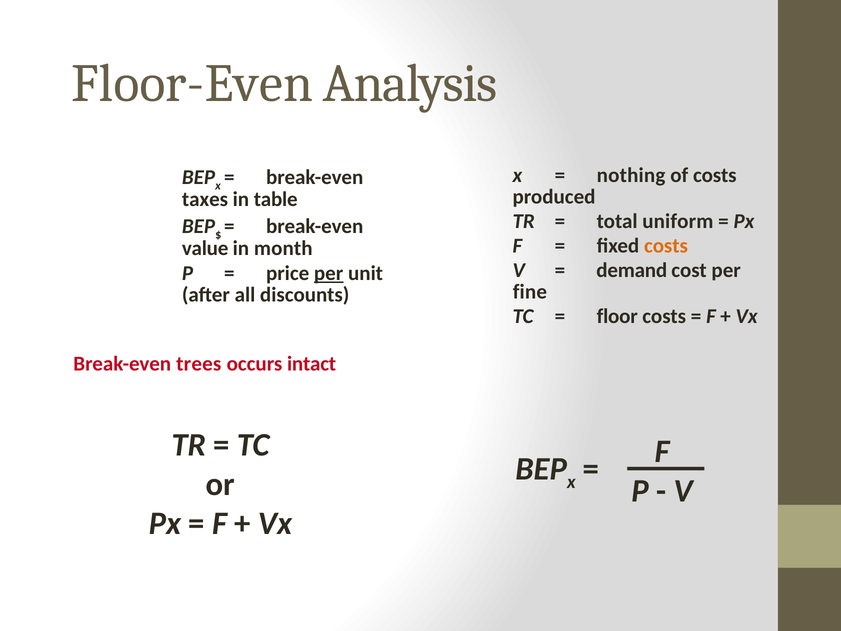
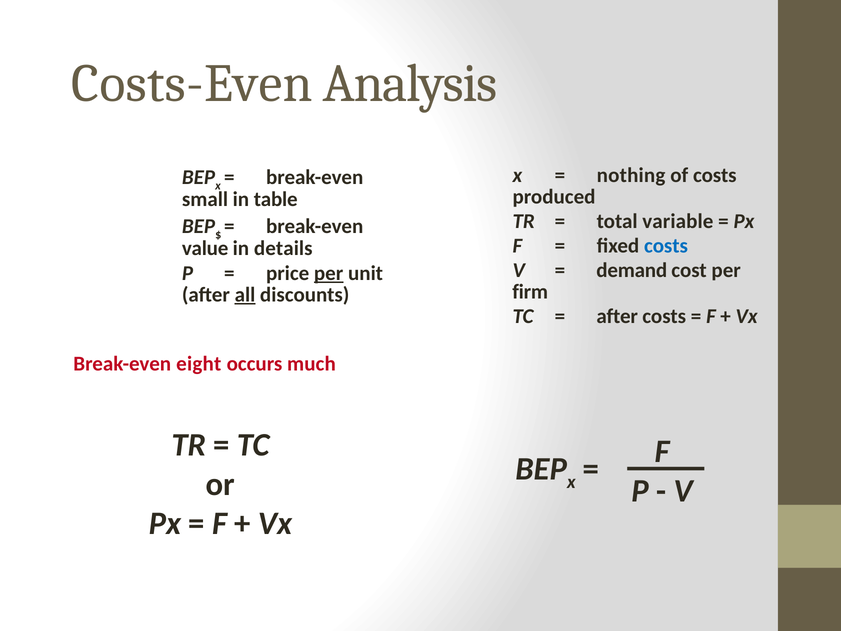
Floor-Even: Floor-Even -> Costs-Even
taxes: taxes -> small
uniform: uniform -> variable
costs at (666, 246) colour: orange -> blue
month: month -> details
fine: fine -> firm
all underline: none -> present
floor at (617, 316): floor -> after
trees: trees -> eight
intact: intact -> much
